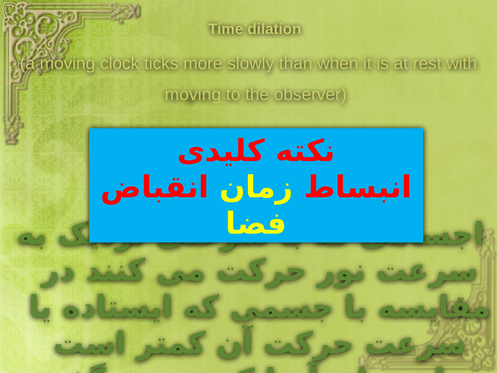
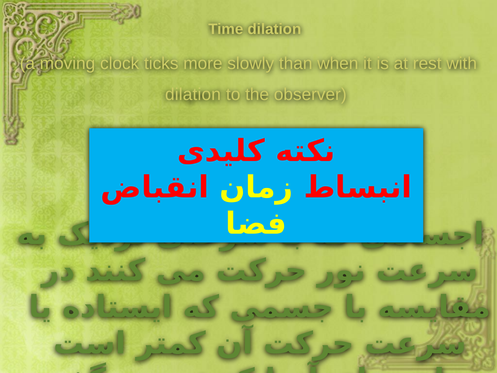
moving at (193, 95): moving -> dilation
